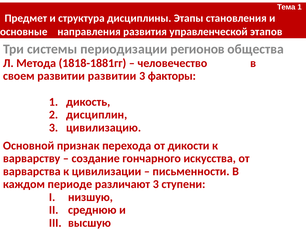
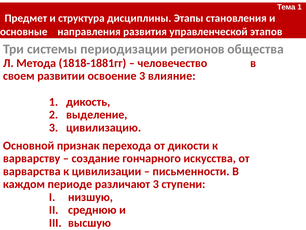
развитии развитии: развитии -> освоение
факторы: факторы -> влияние
дисциплин: дисциплин -> выделение
